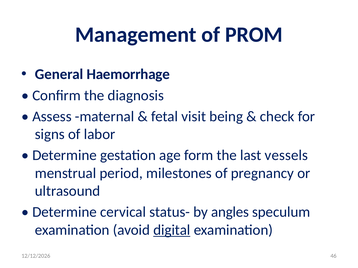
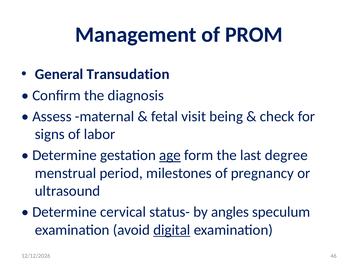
Haemorrhage: Haemorrhage -> Transudation
age underline: none -> present
vessels: vessels -> degree
